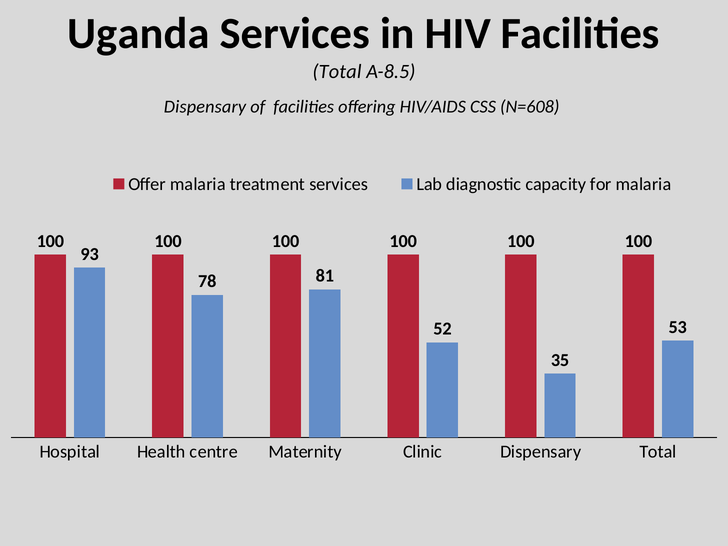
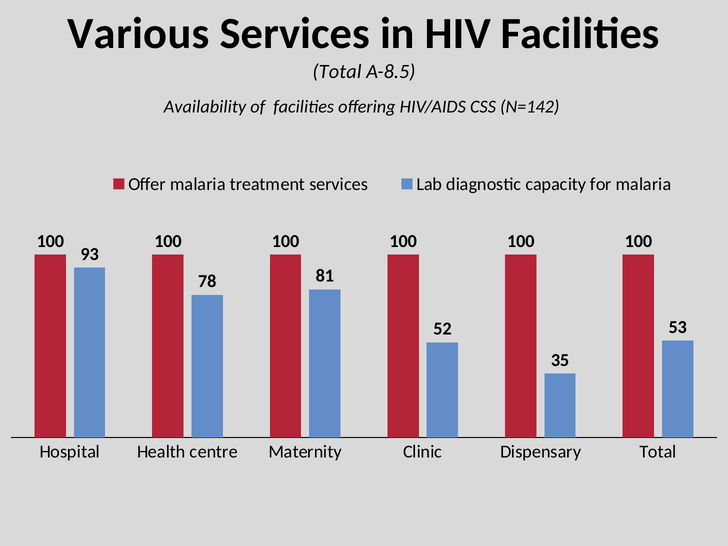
Uganda: Uganda -> Various
Dispensary at (205, 107): Dispensary -> Availability
N=608: N=608 -> N=142
